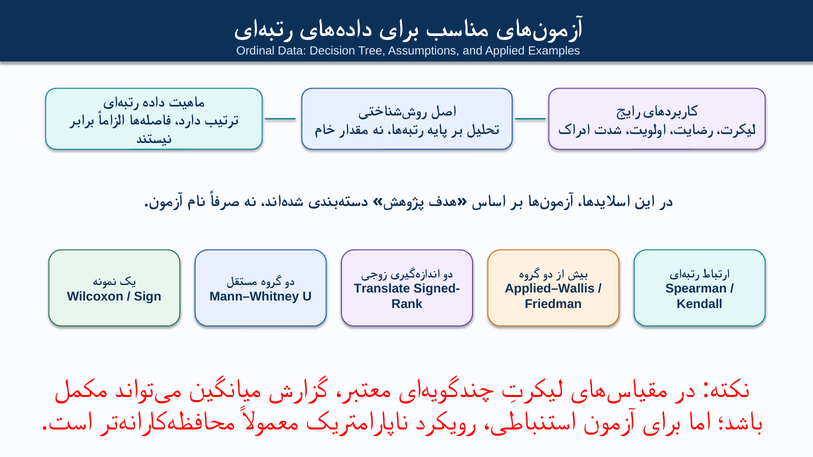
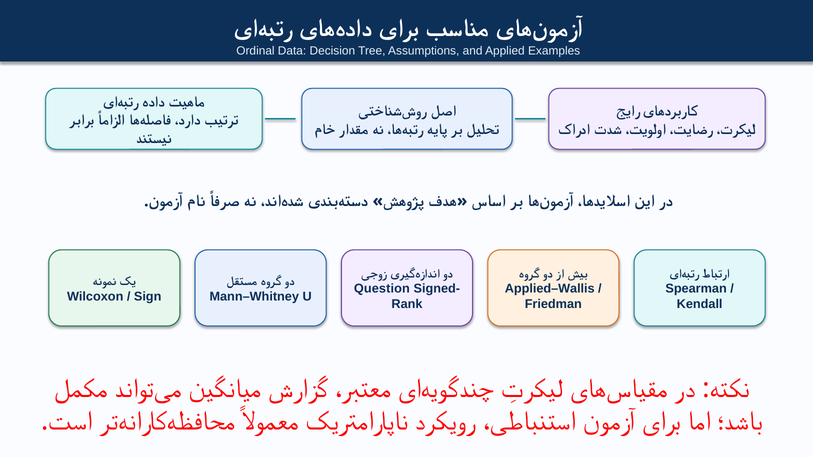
Translate: Translate -> Question
